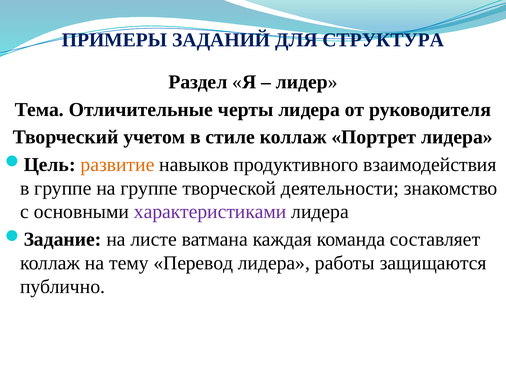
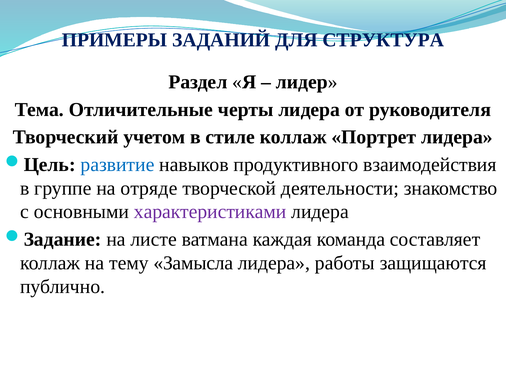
развитие colour: orange -> blue
на группе: группе -> отряде
Перевод: Перевод -> Замысла
